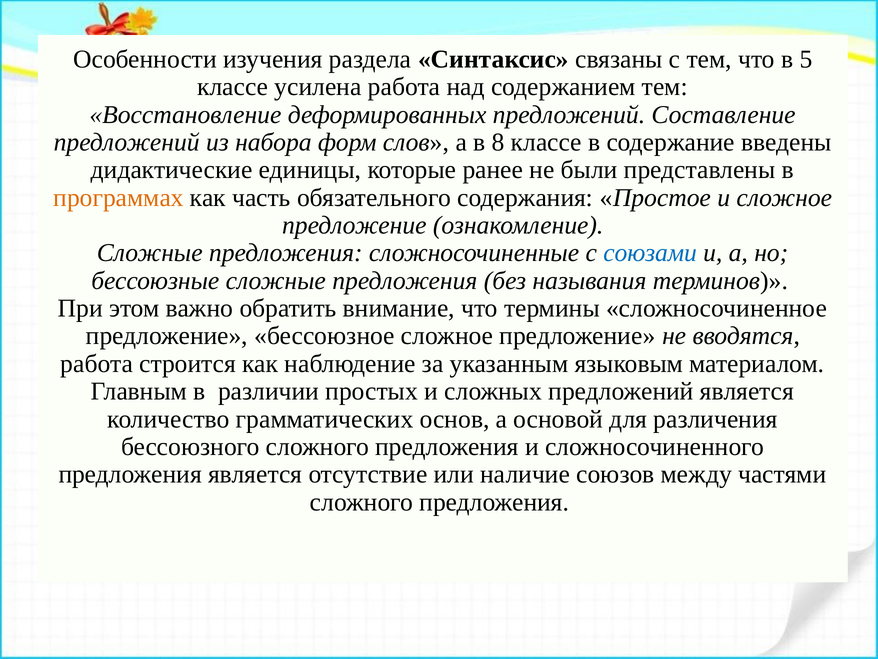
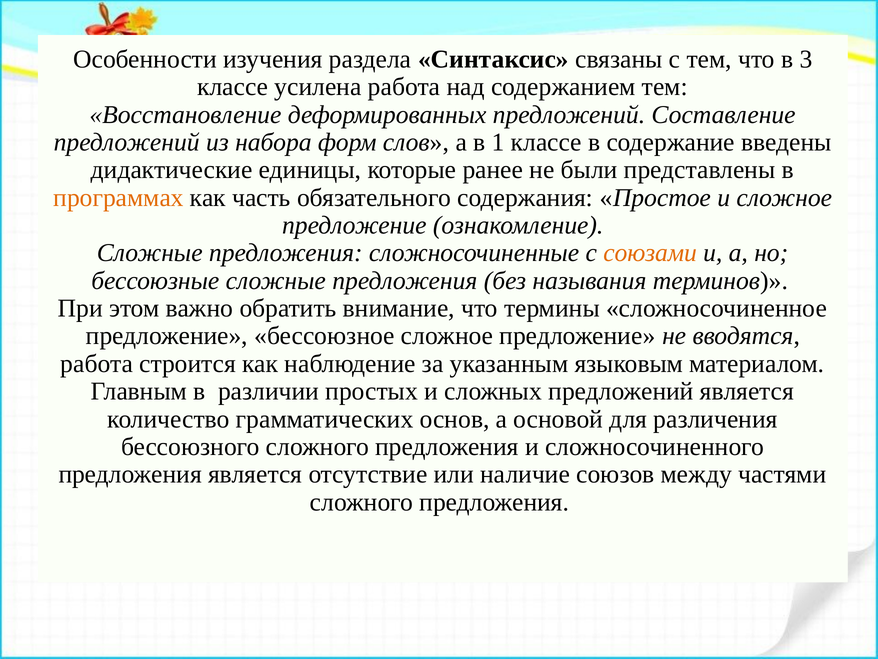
5: 5 -> 3
8: 8 -> 1
союзами colour: blue -> orange
